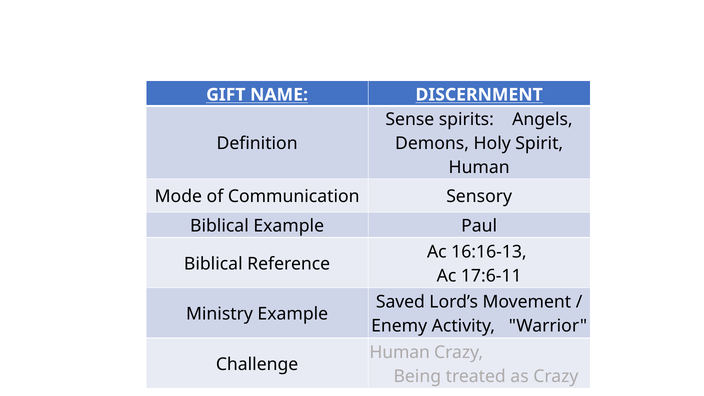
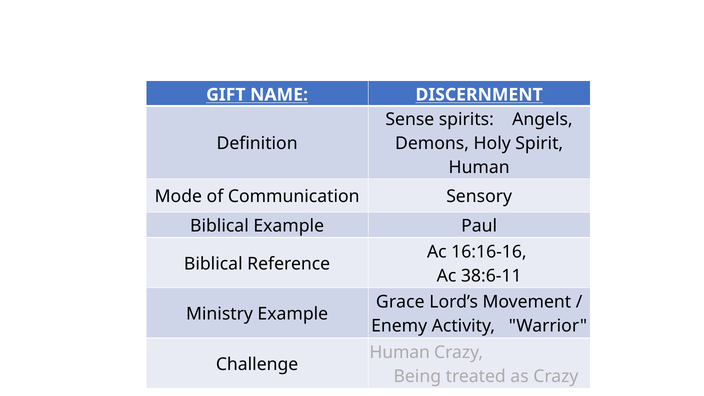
16:16-13: 16:16-13 -> 16:16-16
17:6-11: 17:6-11 -> 38:6-11
Saved: Saved -> Grace
